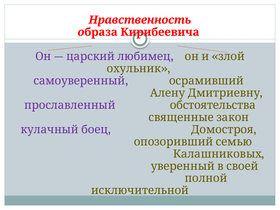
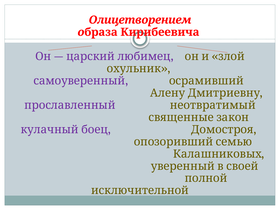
Нравственность: Нравственность -> Олицетворением
обстоятельства: обстоятельства -> неотвратимый
